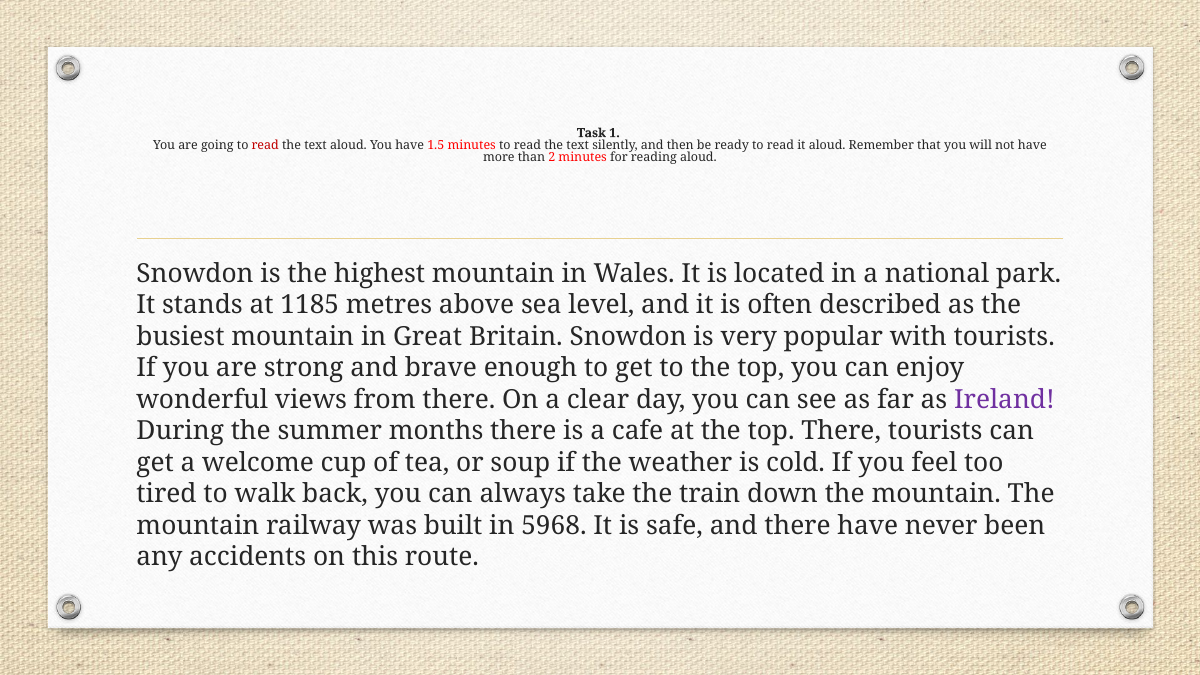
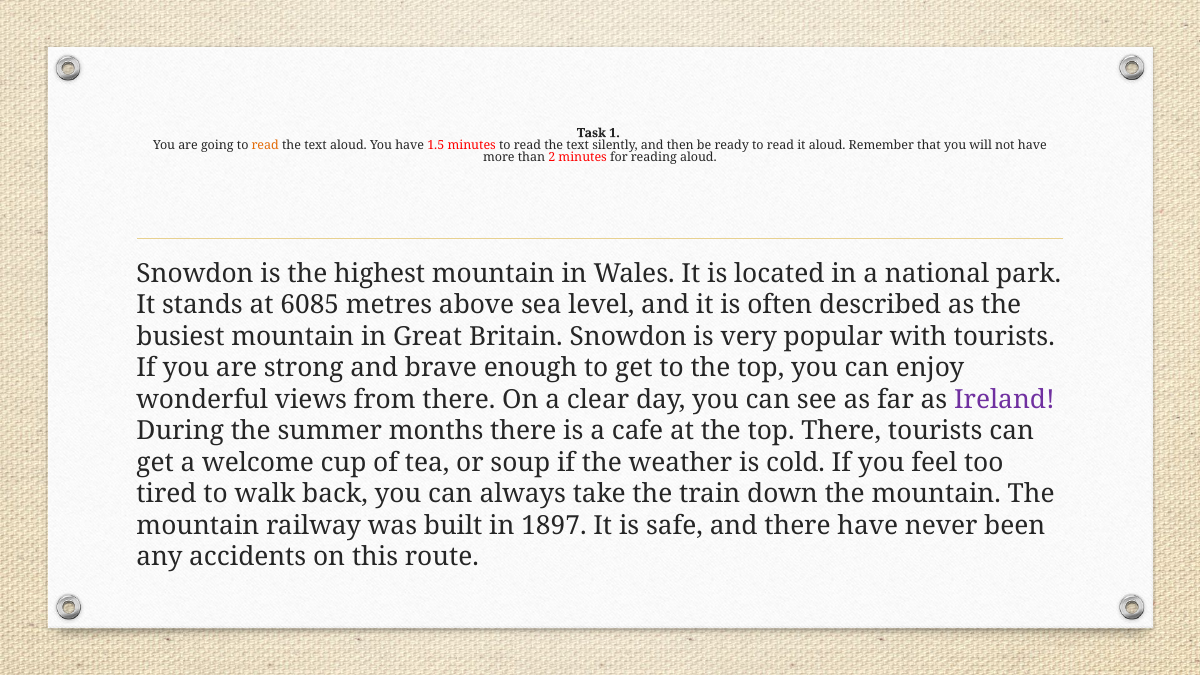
read at (265, 145) colour: red -> orange
1185: 1185 -> 6085
5968: 5968 -> 1897
